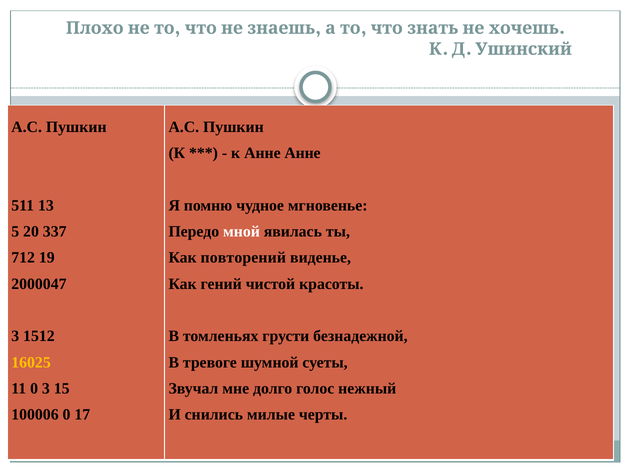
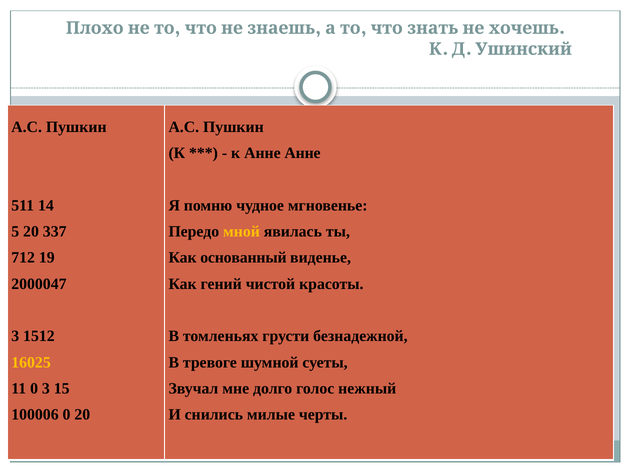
13: 13 -> 14
мной colour: white -> yellow
повторений: повторений -> основанный
0 17: 17 -> 20
